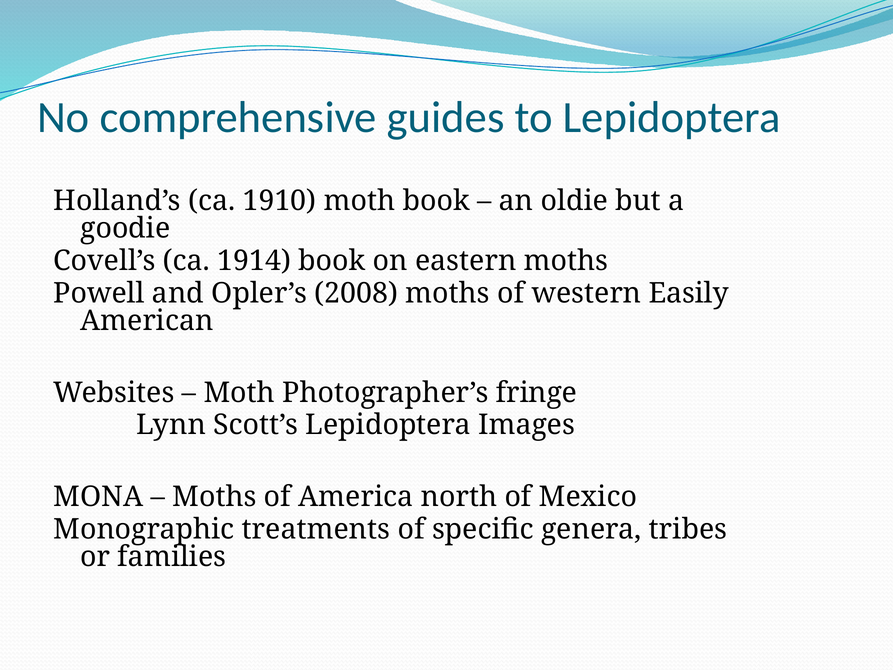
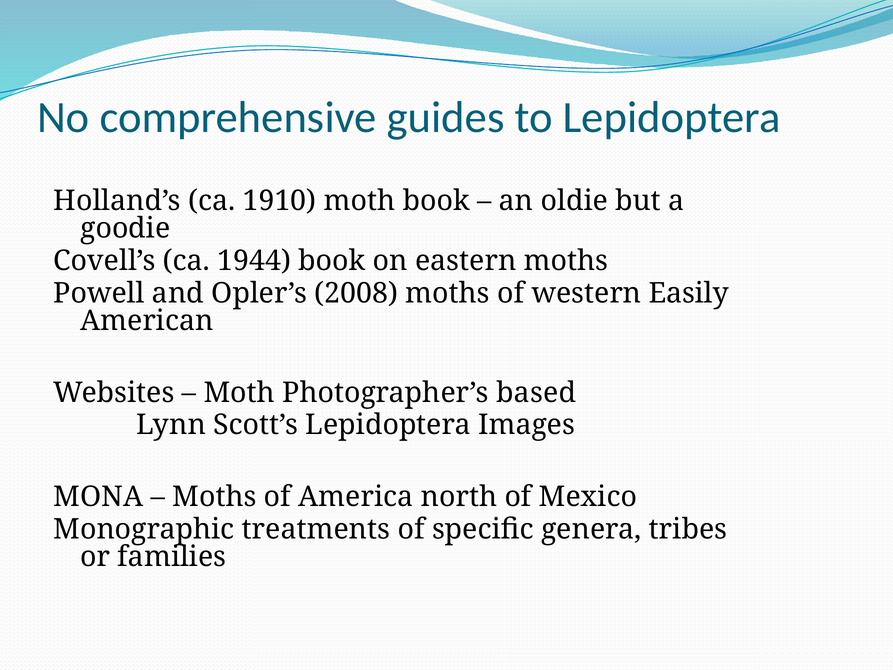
1914: 1914 -> 1944
fringe: fringe -> based
